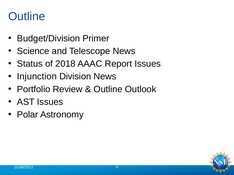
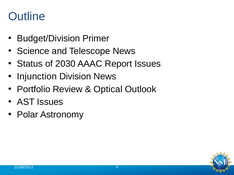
2018: 2018 -> 2030
Outline at (108, 89): Outline -> Optical
